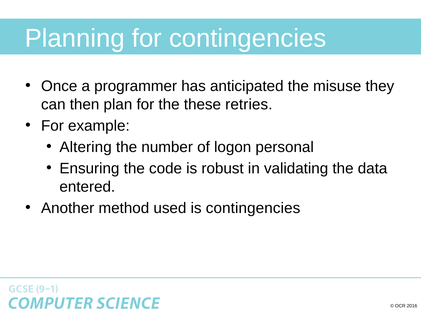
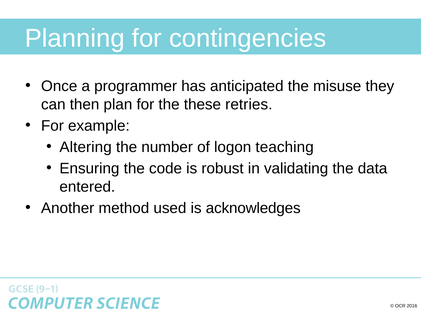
personal: personal -> teaching
is contingencies: contingencies -> acknowledges
